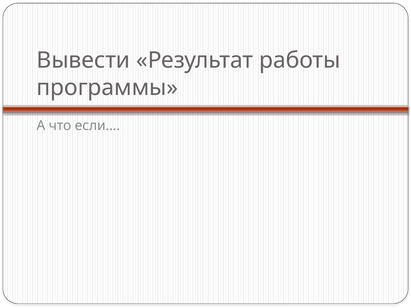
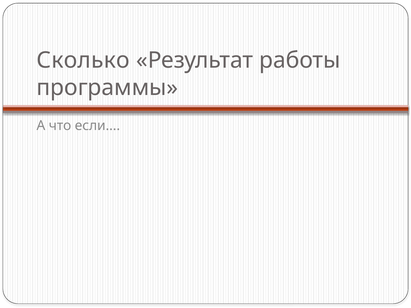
Вывести: Вывести -> Сколько
